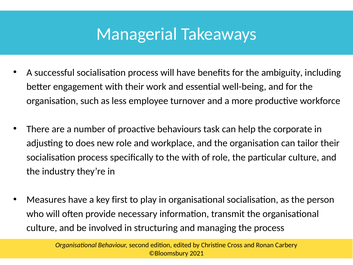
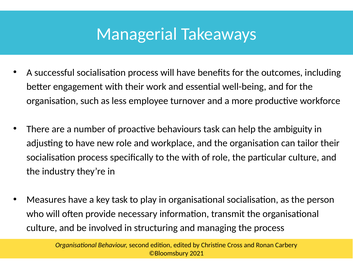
ambiguity: ambiguity -> outcomes
corporate: corporate -> ambiguity
to does: does -> have
key first: first -> task
